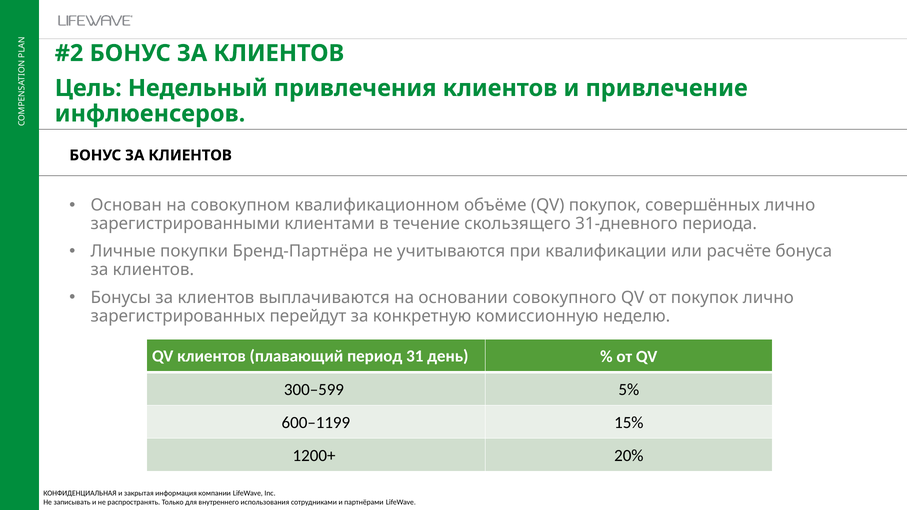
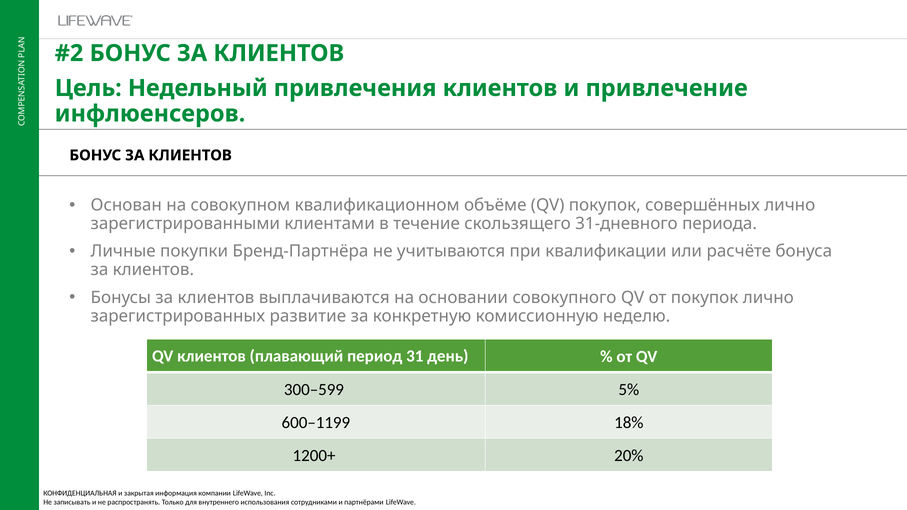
перейдут: перейдут -> развитие
15%: 15% -> 18%
